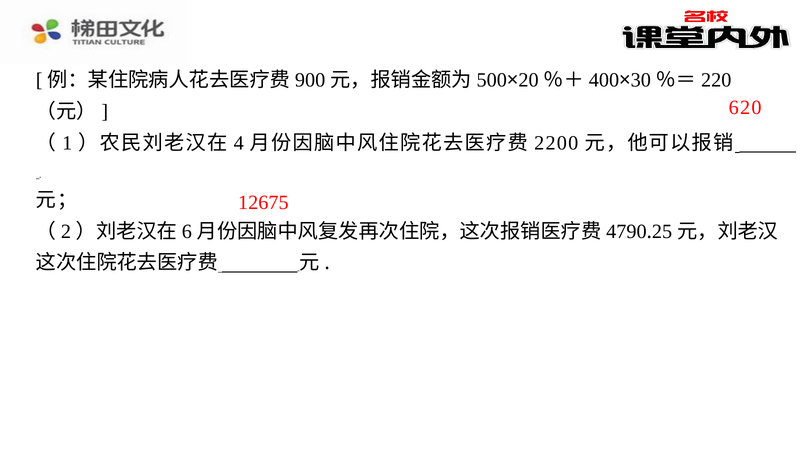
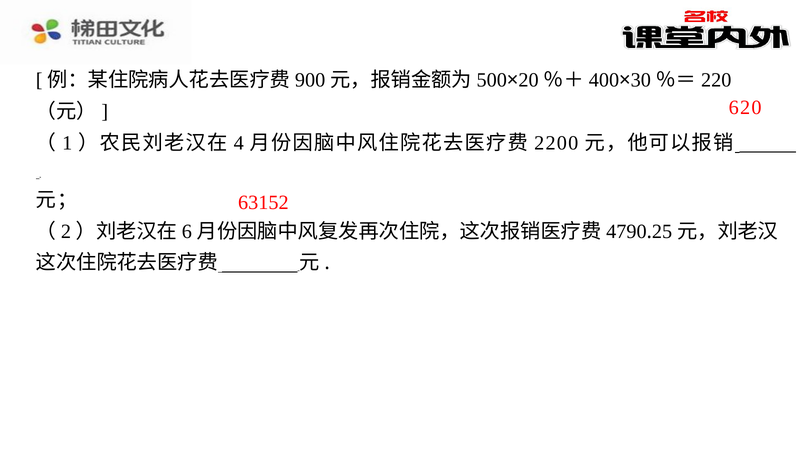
12675: 12675 -> 63152
